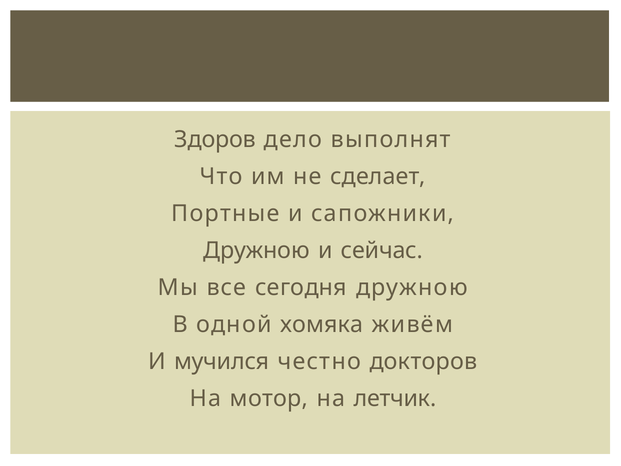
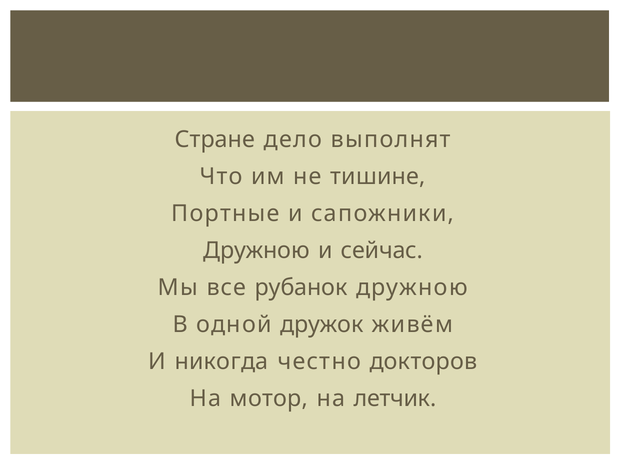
Здоров: Здоров -> Стране
сделает: сделает -> тишине
сегодня: сегодня -> рубанок
хомяка: хомяка -> дружок
мучился: мучился -> никогда
